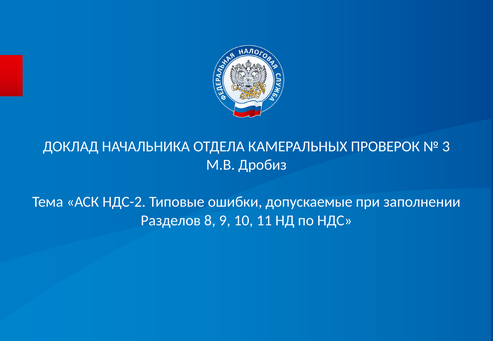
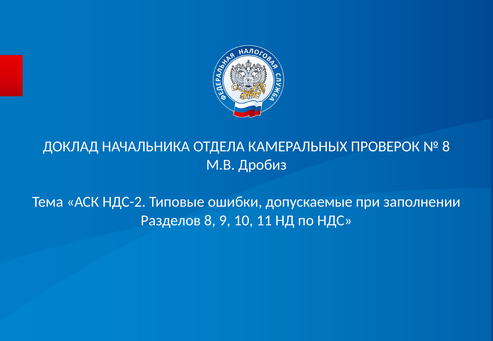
3 at (446, 147): 3 -> 8
